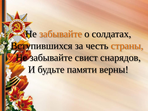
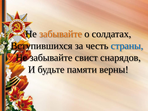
страны colour: orange -> blue
